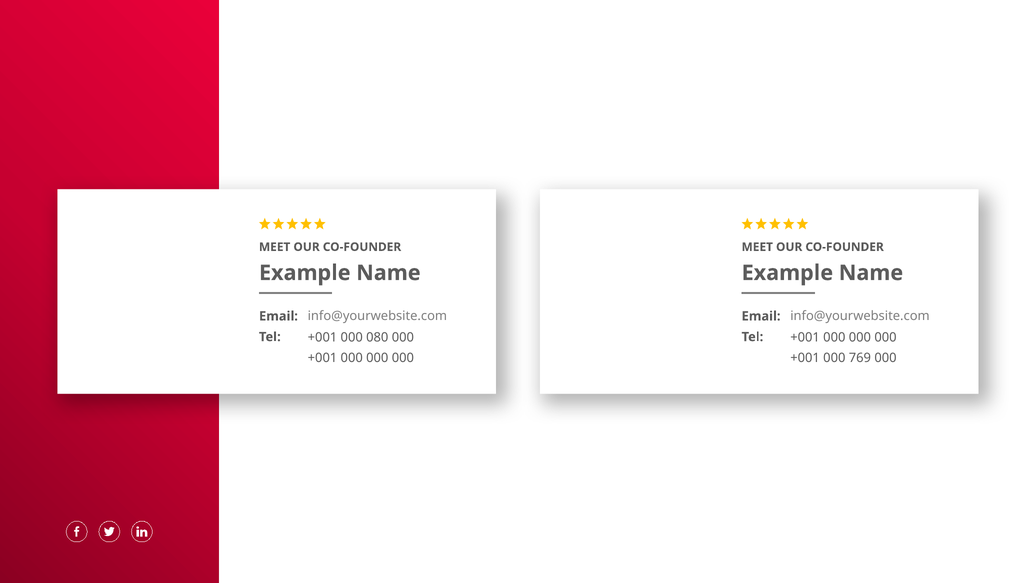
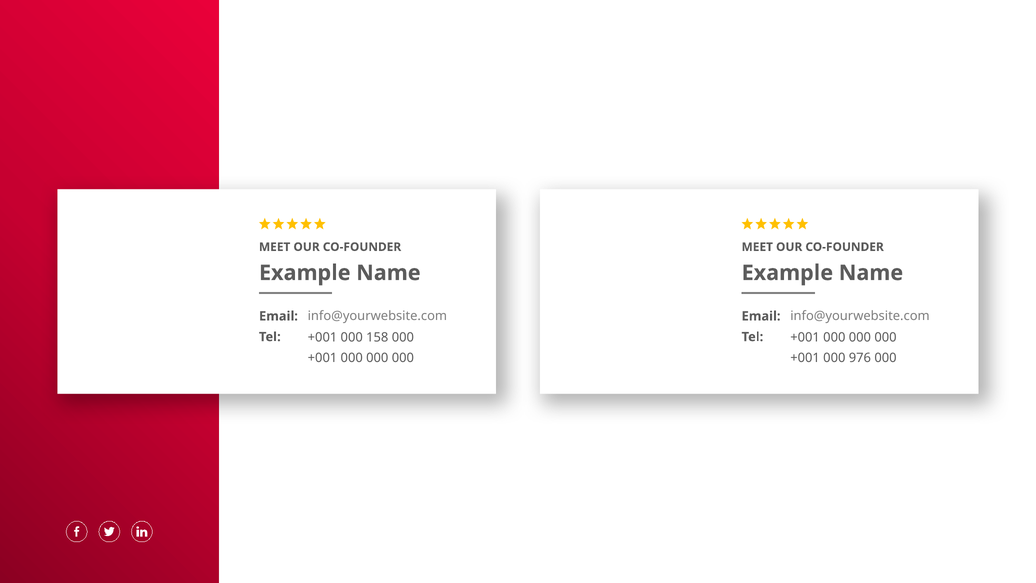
080: 080 -> 158
769: 769 -> 976
